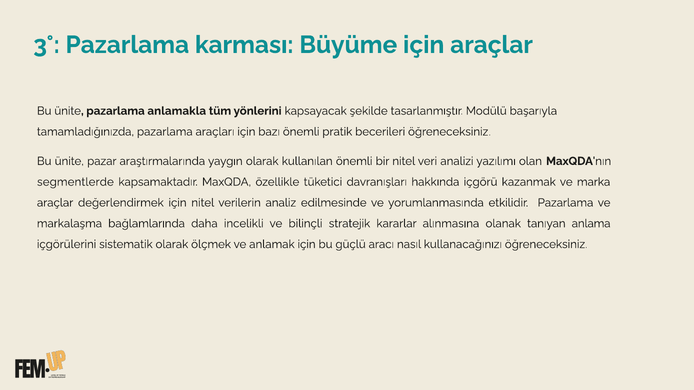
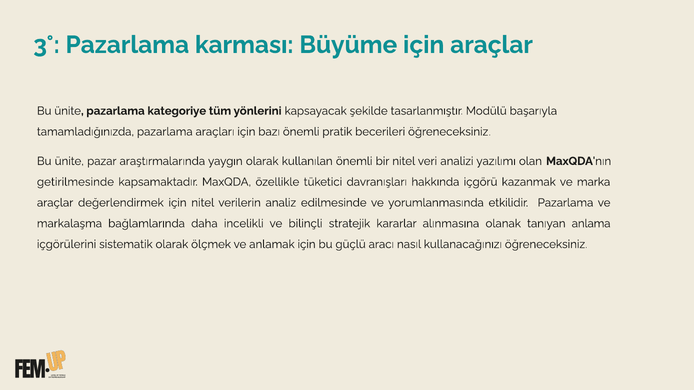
anlamakla: anlamakla -> kategoriye
segmentlerde: segmentlerde -> getirilmesinde
